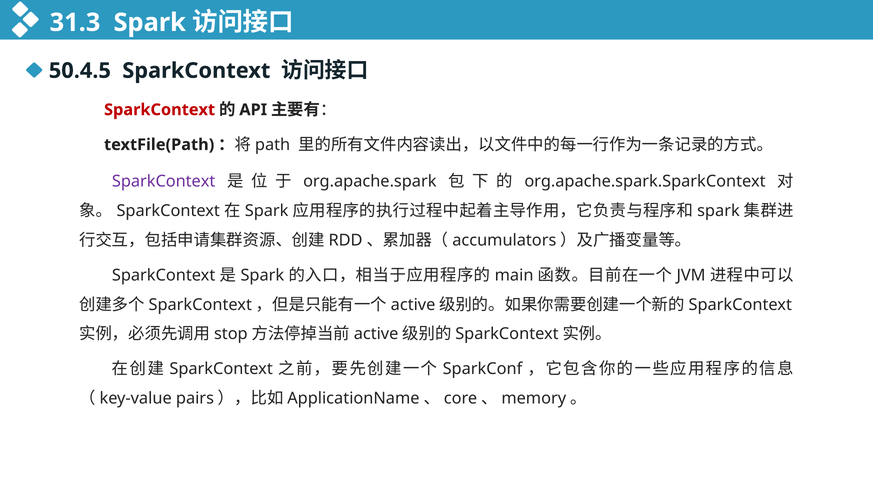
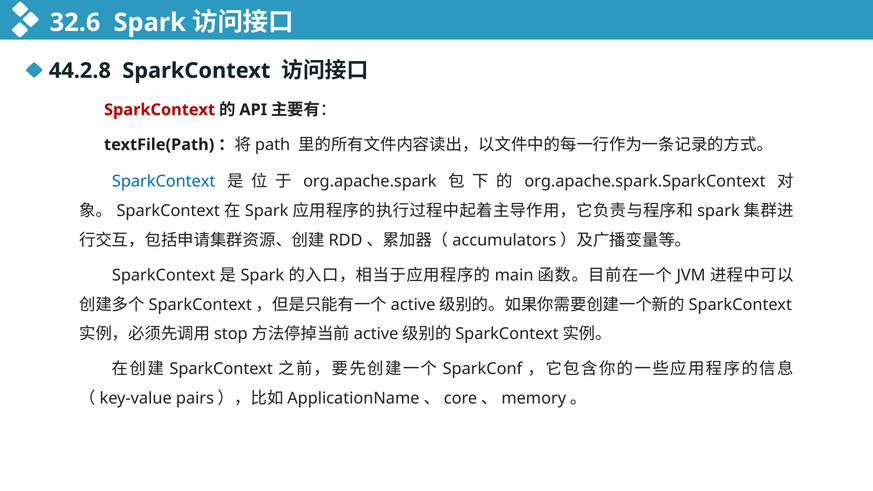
31.3: 31.3 -> 32.6
50.4.5: 50.4.5 -> 44.2.8
SparkContext at (164, 181) colour: purple -> blue
